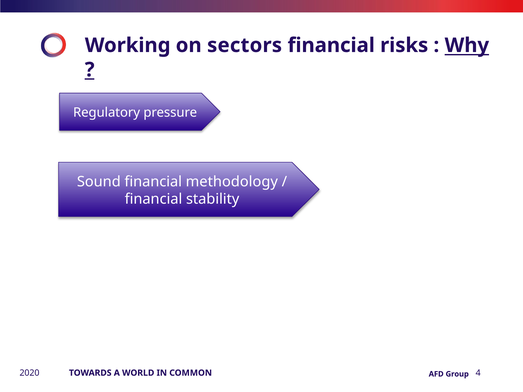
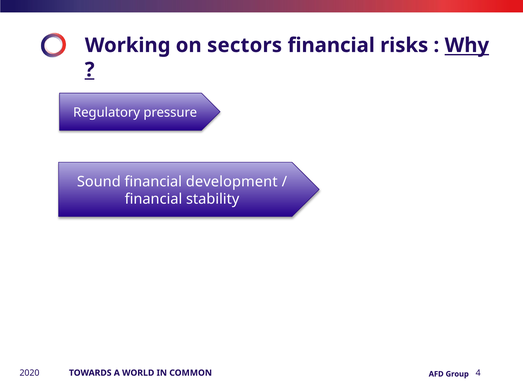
methodology: methodology -> development
